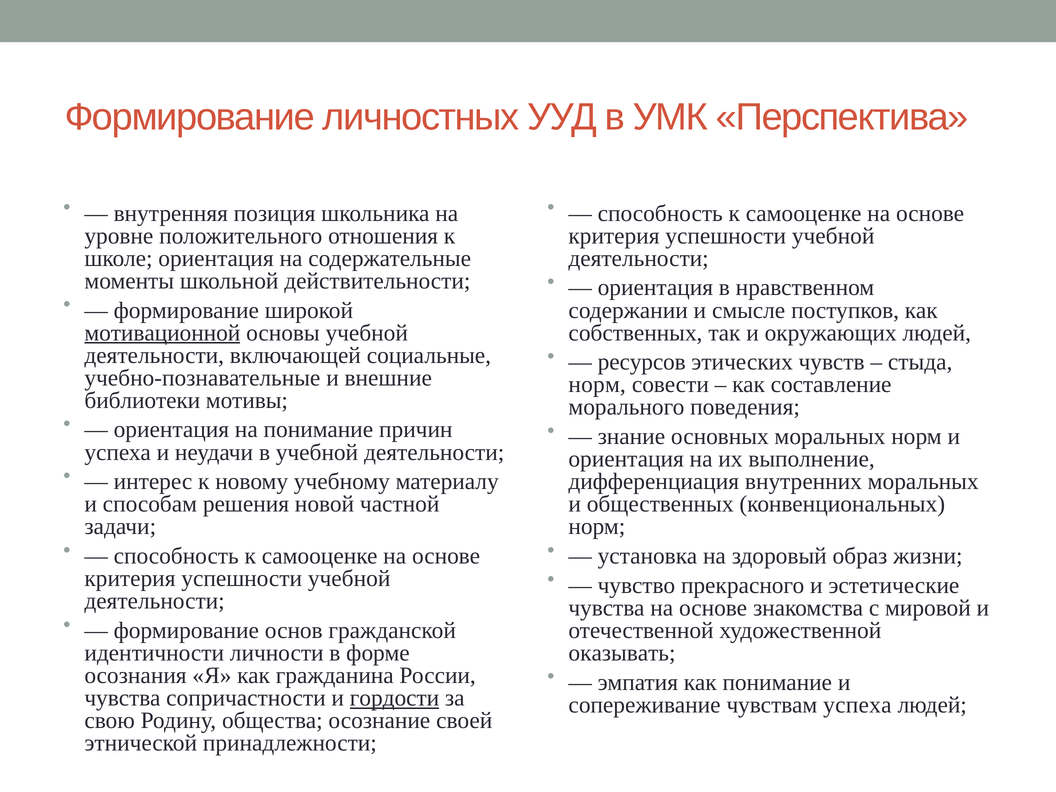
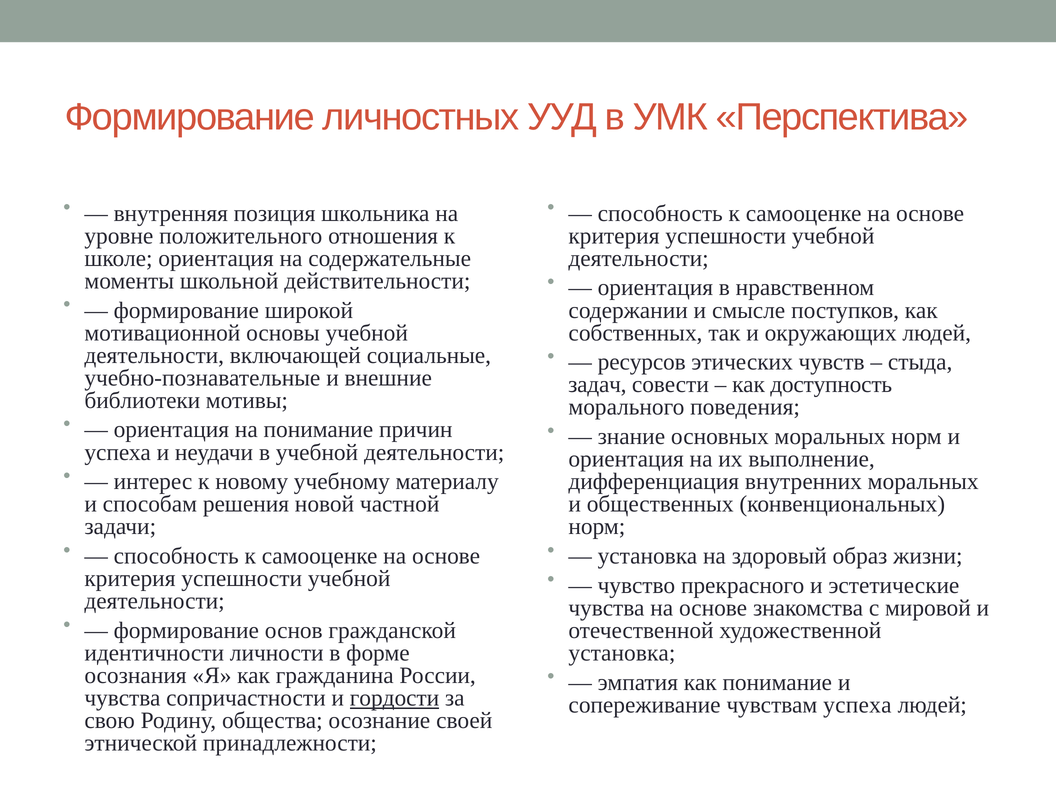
мотивационной underline: present -> none
норм at (597, 385): норм -> задач
составление: составление -> доступность
оказывать at (622, 653): оказывать -> установка
